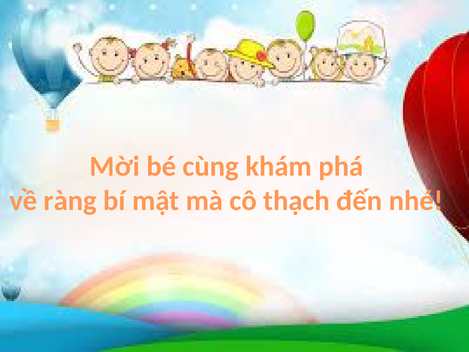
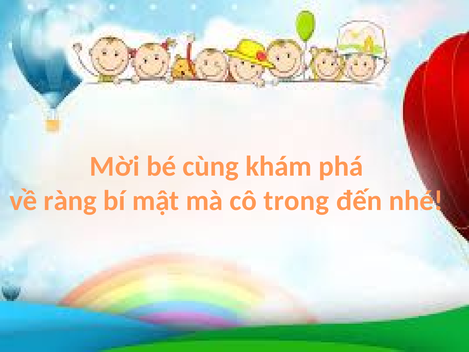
thạch: thạch -> trong
